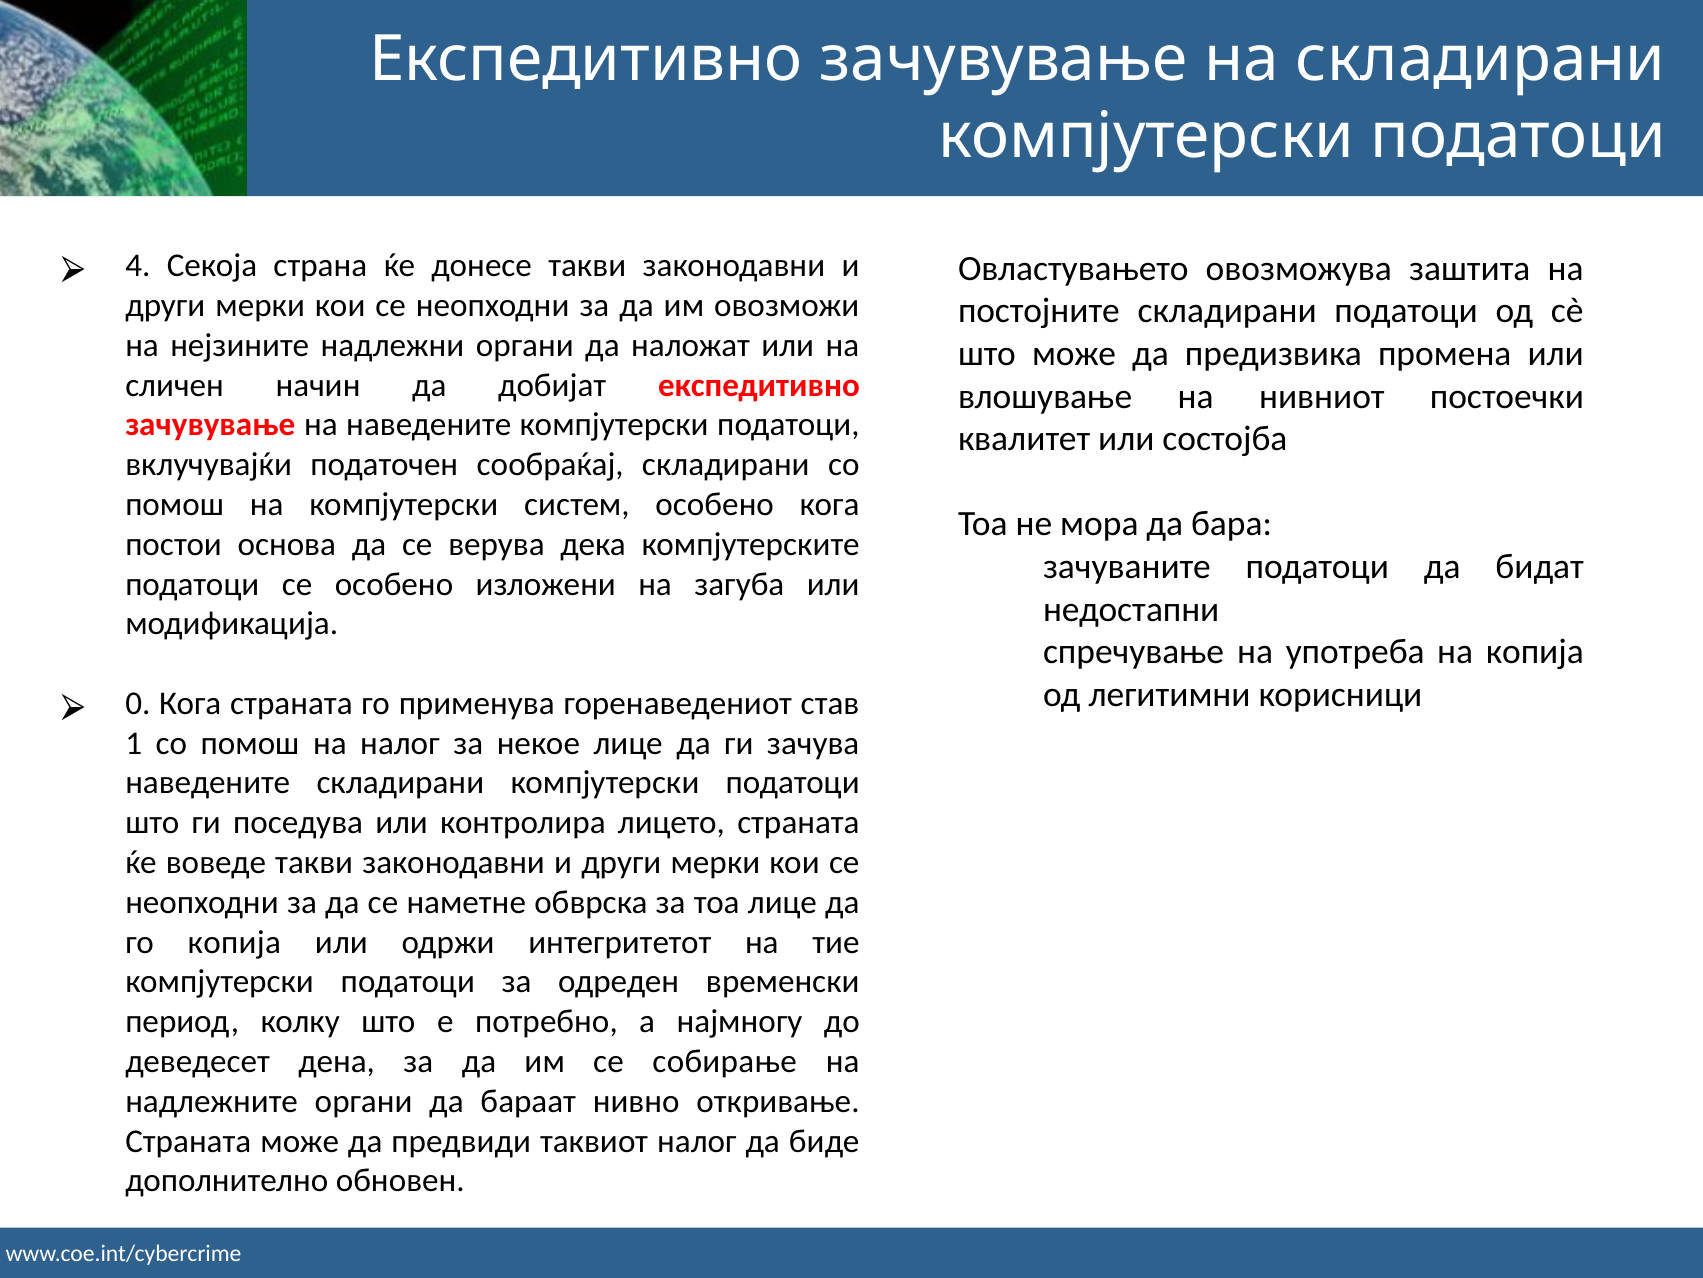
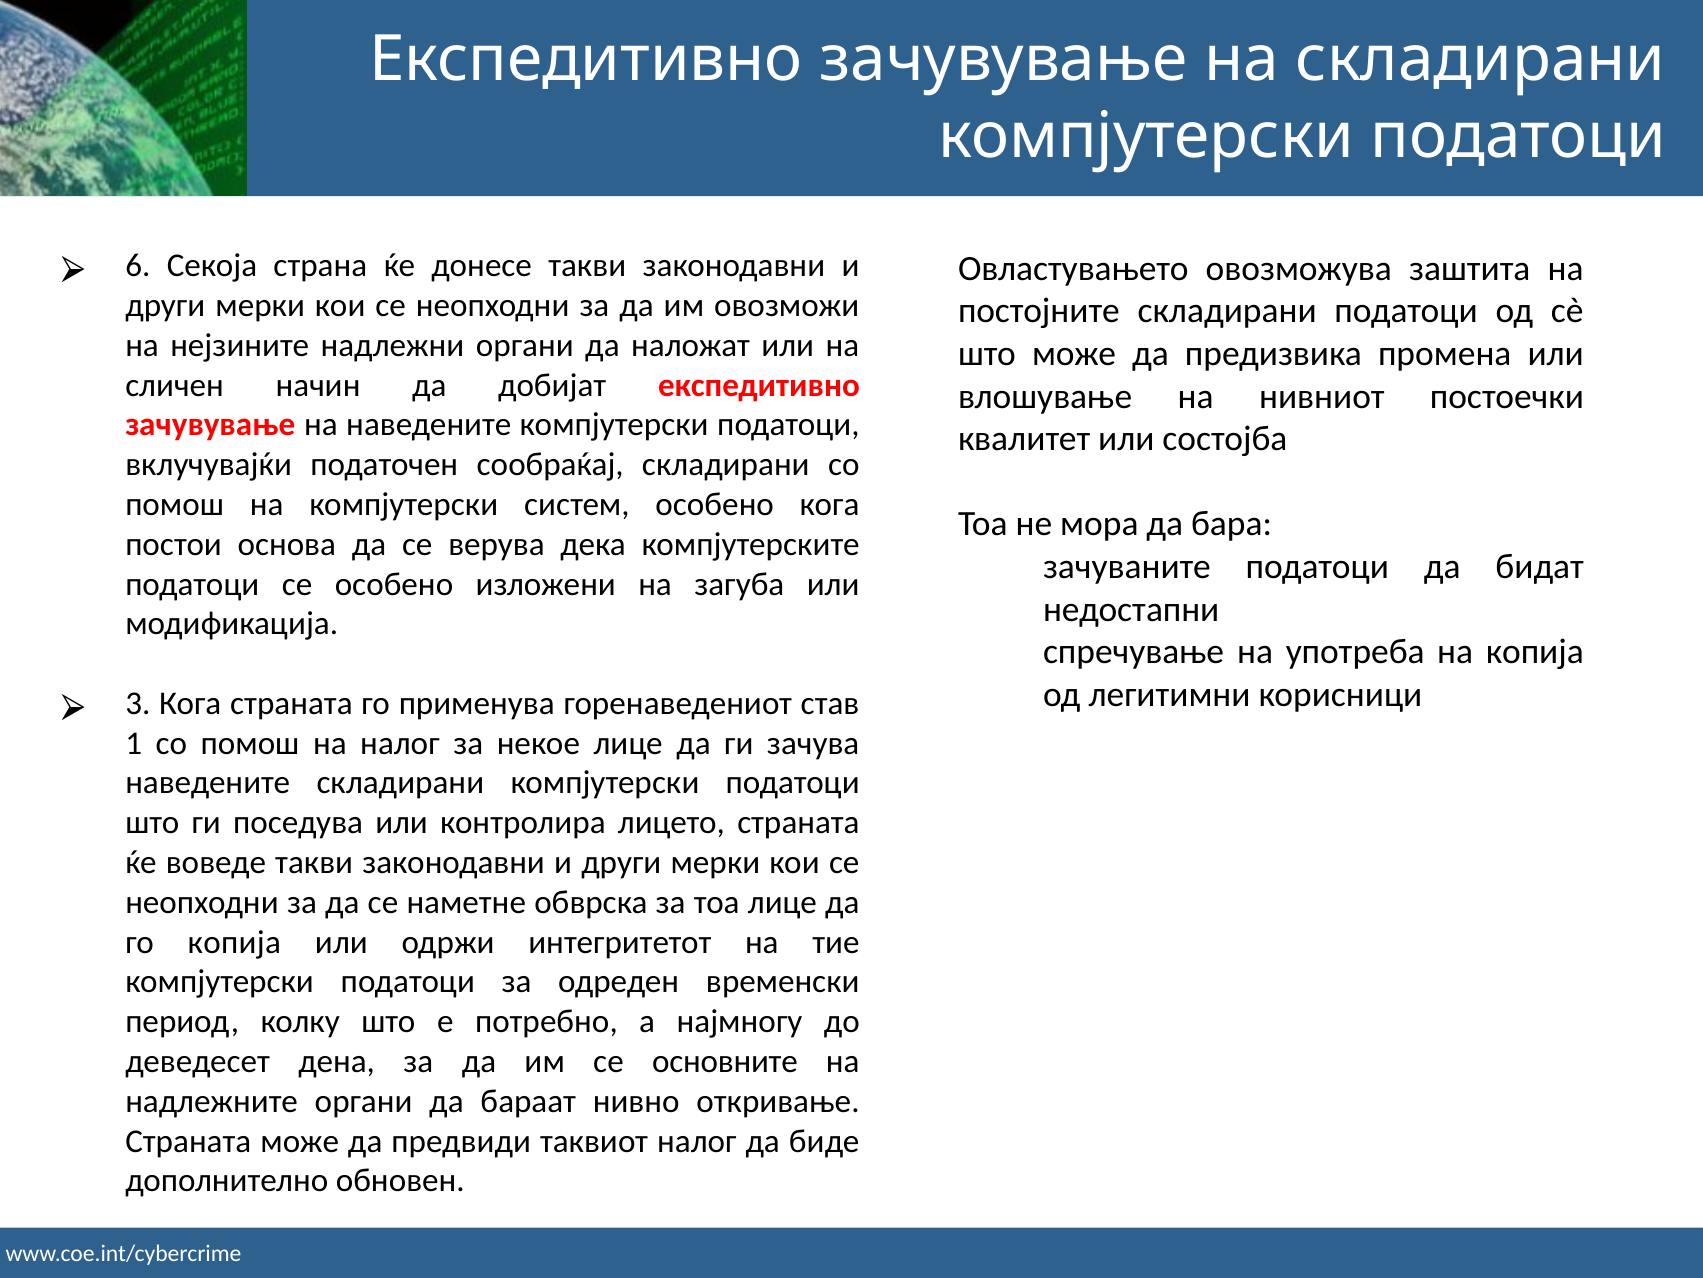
4: 4 -> 6
0: 0 -> 3
собирање: собирање -> основните
